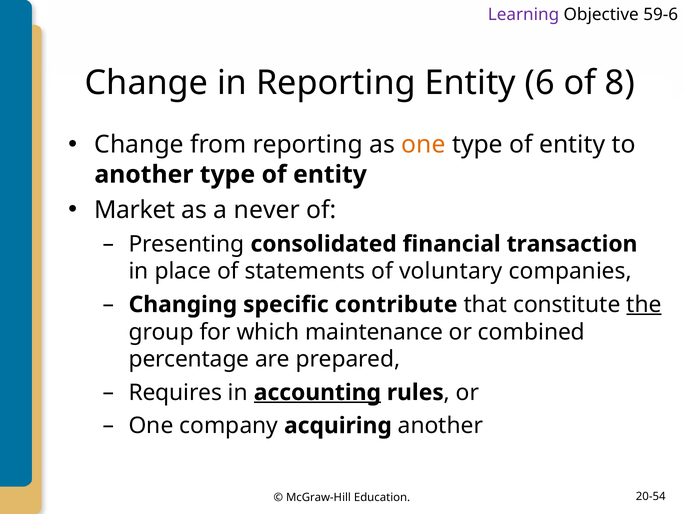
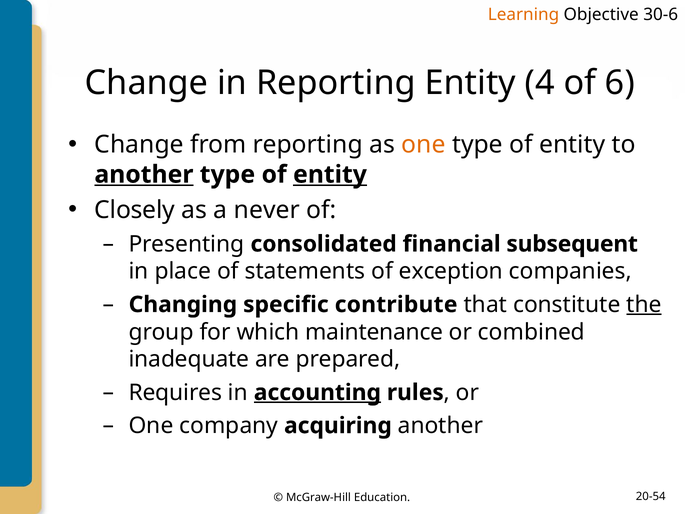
Learning colour: purple -> orange
59-6: 59-6 -> 30-6
6: 6 -> 4
8: 8 -> 6
another at (144, 174) underline: none -> present
entity at (330, 174) underline: none -> present
Market: Market -> Closely
transaction: transaction -> subsequent
voluntary: voluntary -> exception
percentage: percentage -> inadequate
